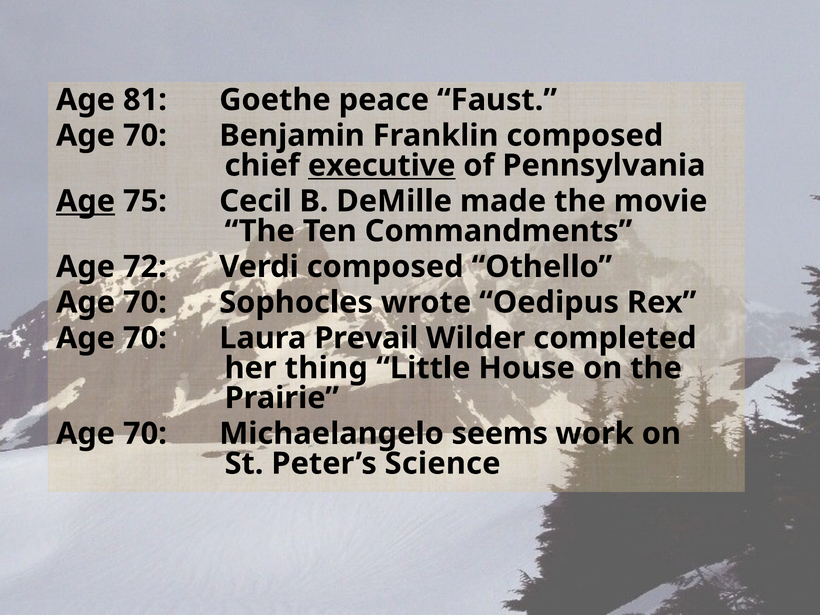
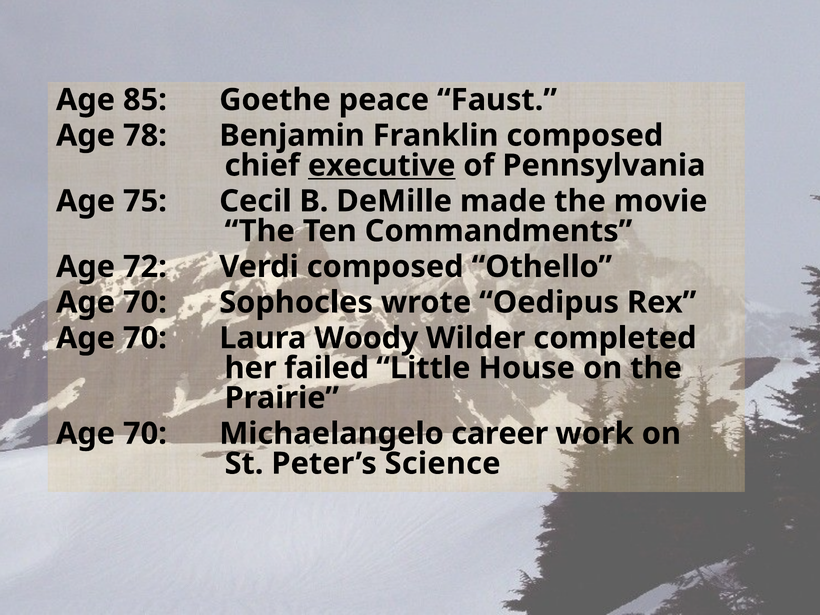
81: 81 -> 85
70 at (145, 136): 70 -> 78
Age at (86, 201) underline: present -> none
Prevail: Prevail -> Woody
thing: thing -> failed
seems: seems -> career
